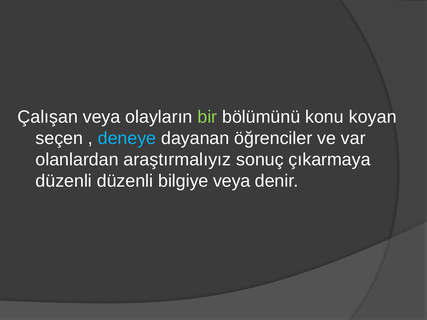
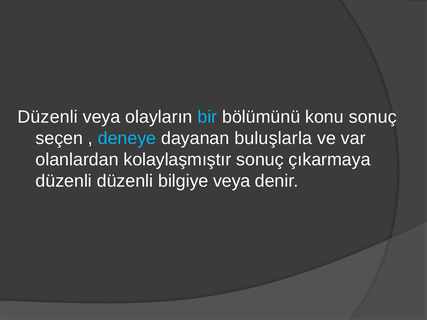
Çalışan at (48, 117): Çalışan -> Düzenli
bir colour: light green -> light blue
konu koyan: koyan -> sonuç
öğrenciler: öğrenciler -> buluşlarla
araştırmalıyız: araştırmalıyız -> kolaylaşmıştır
